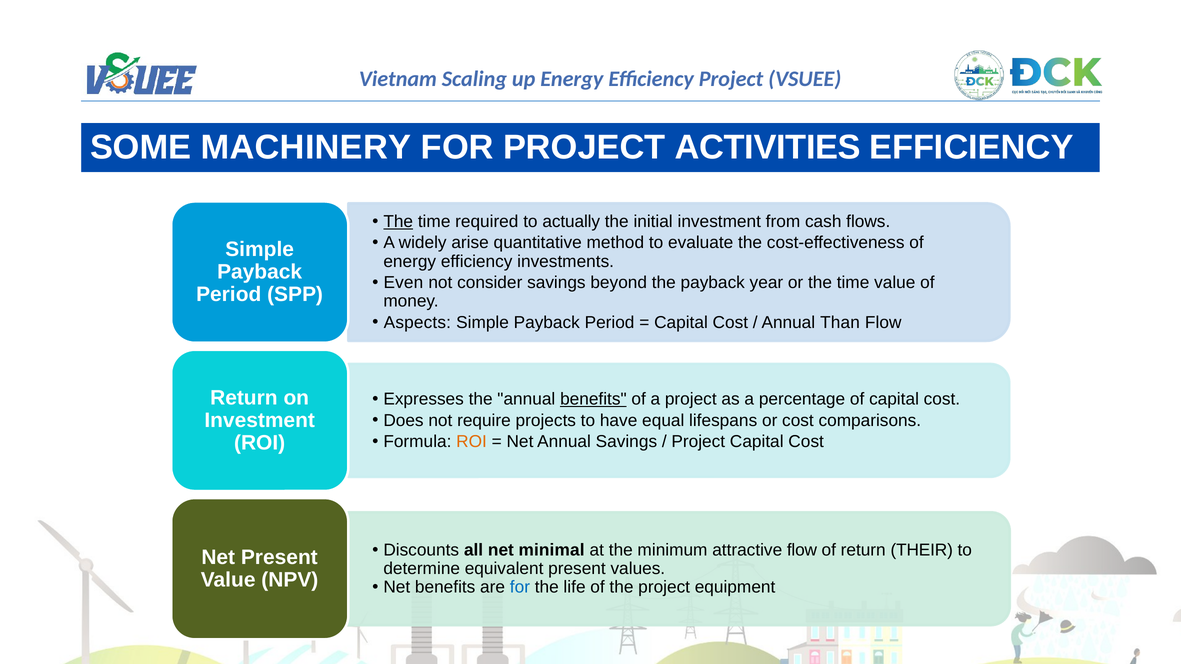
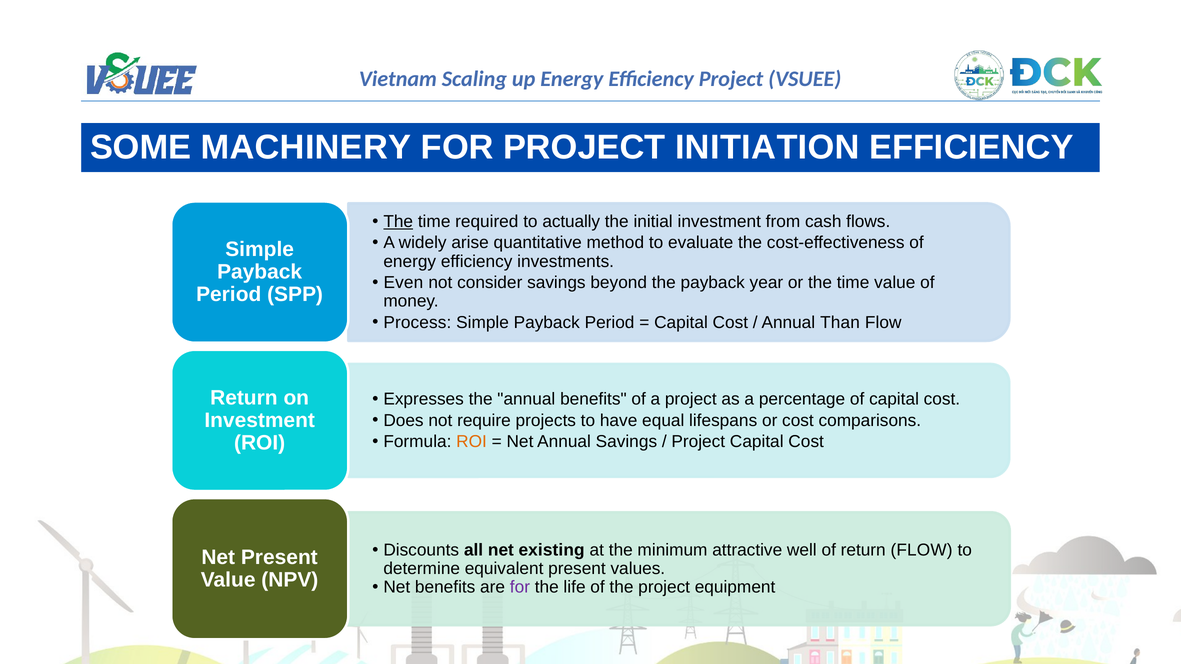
ACTIVITIES: ACTIVITIES -> INITIATION
Aspects: Aspects -> Process
benefits at (593, 399) underline: present -> none
minimal: minimal -> existing
attractive flow: flow -> well
return THEIR: THEIR -> FLOW
for at (520, 587) colour: blue -> purple
